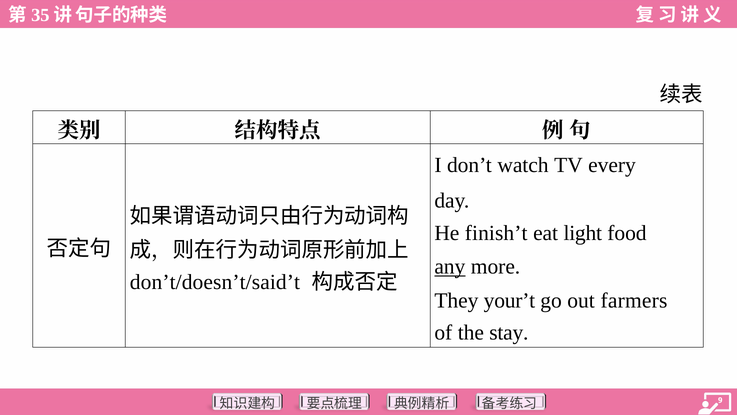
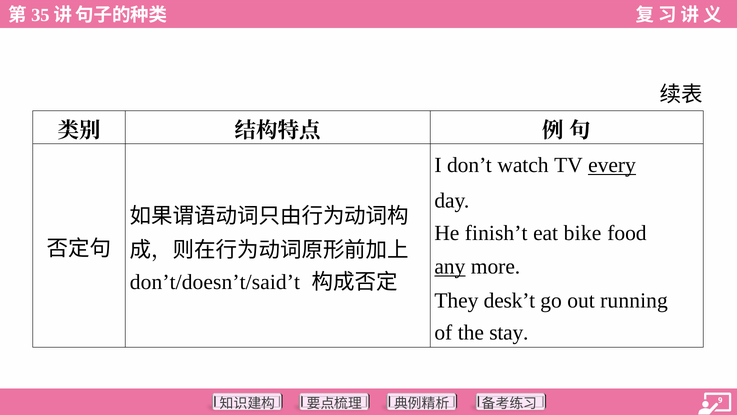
every underline: none -> present
light: light -> bike
your’t: your’t -> desk’t
farmers: farmers -> running
